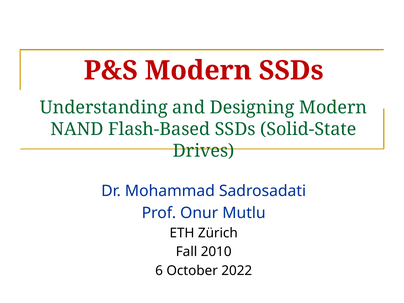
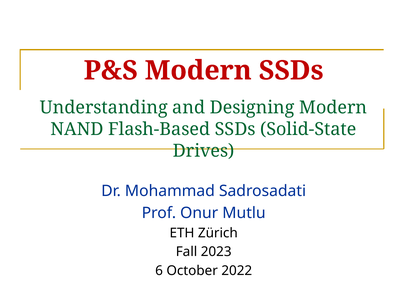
2010: 2010 -> 2023
